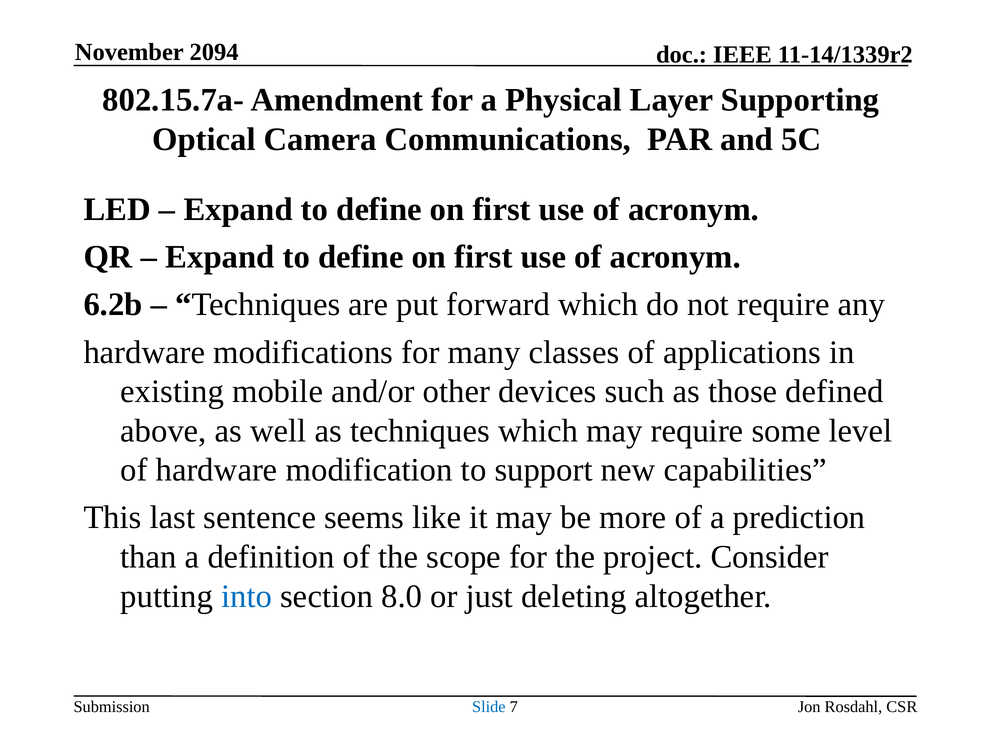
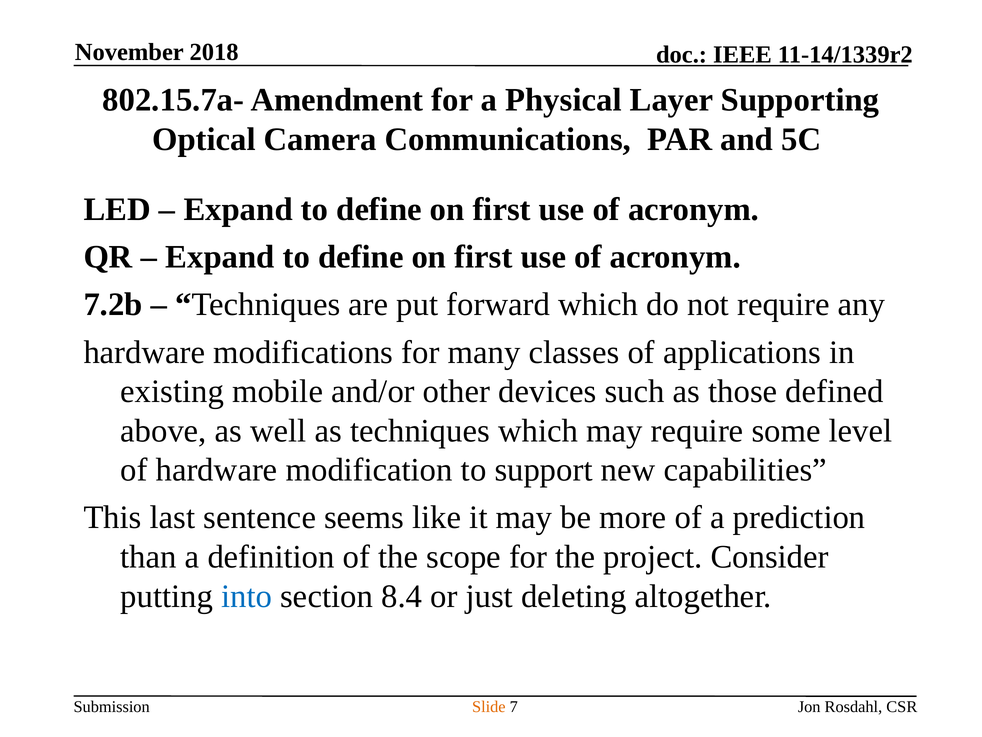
2094: 2094 -> 2018
6.2b: 6.2b -> 7.2b
8.0: 8.0 -> 8.4
Slide colour: blue -> orange
